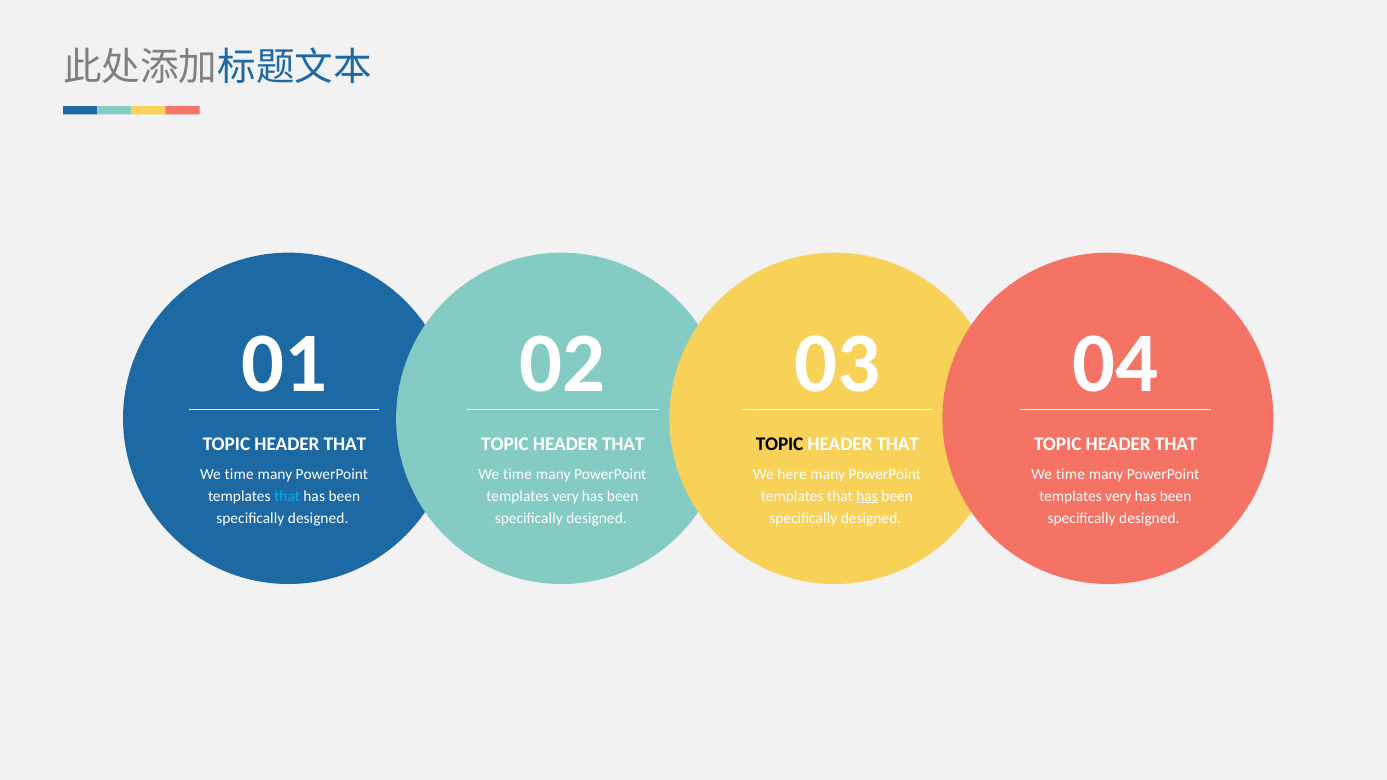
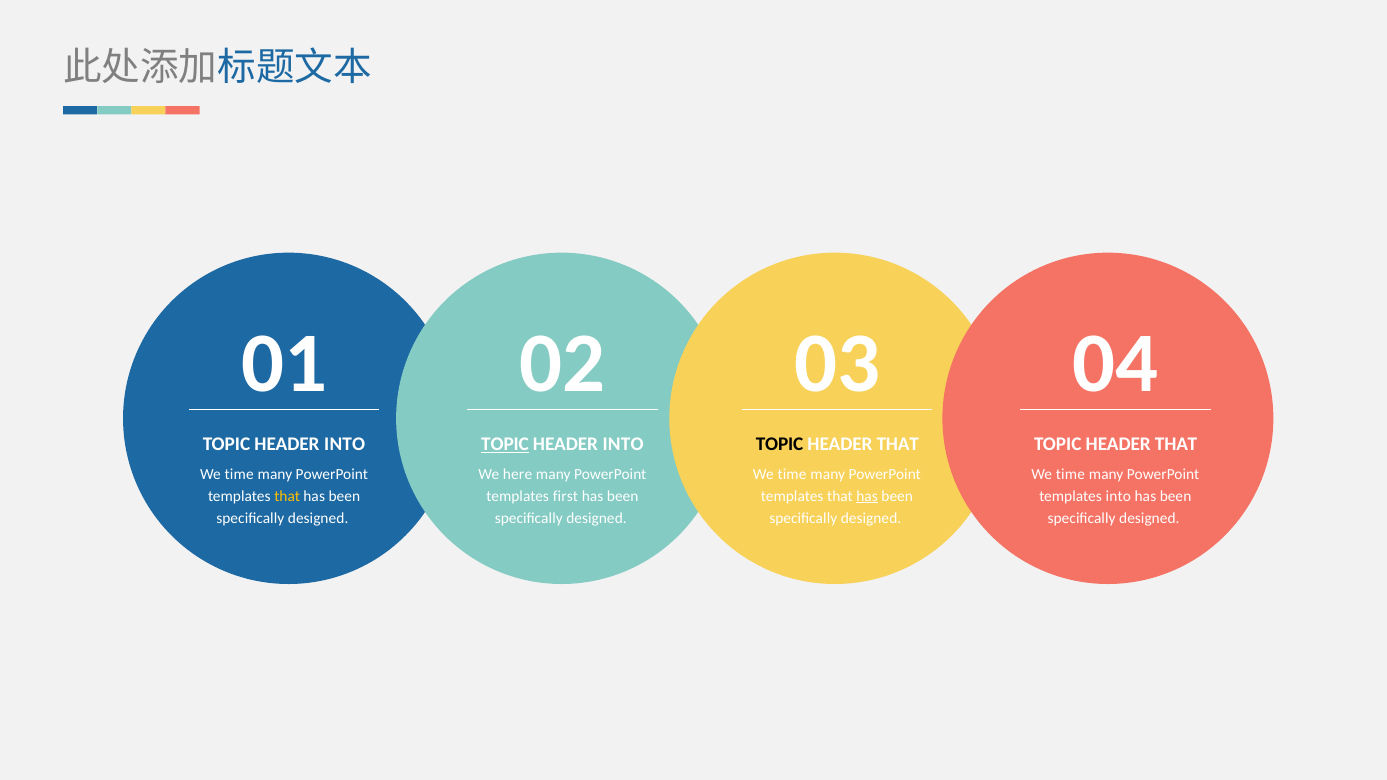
THAT at (345, 444): THAT -> INTO
TOPIC at (505, 444) underline: none -> present
THAT at (623, 444): THAT -> INTO
time at (518, 474): time -> here
here at (792, 474): here -> time
that at (287, 496) colour: light blue -> yellow
very at (566, 496): very -> first
very at (1118, 496): very -> into
